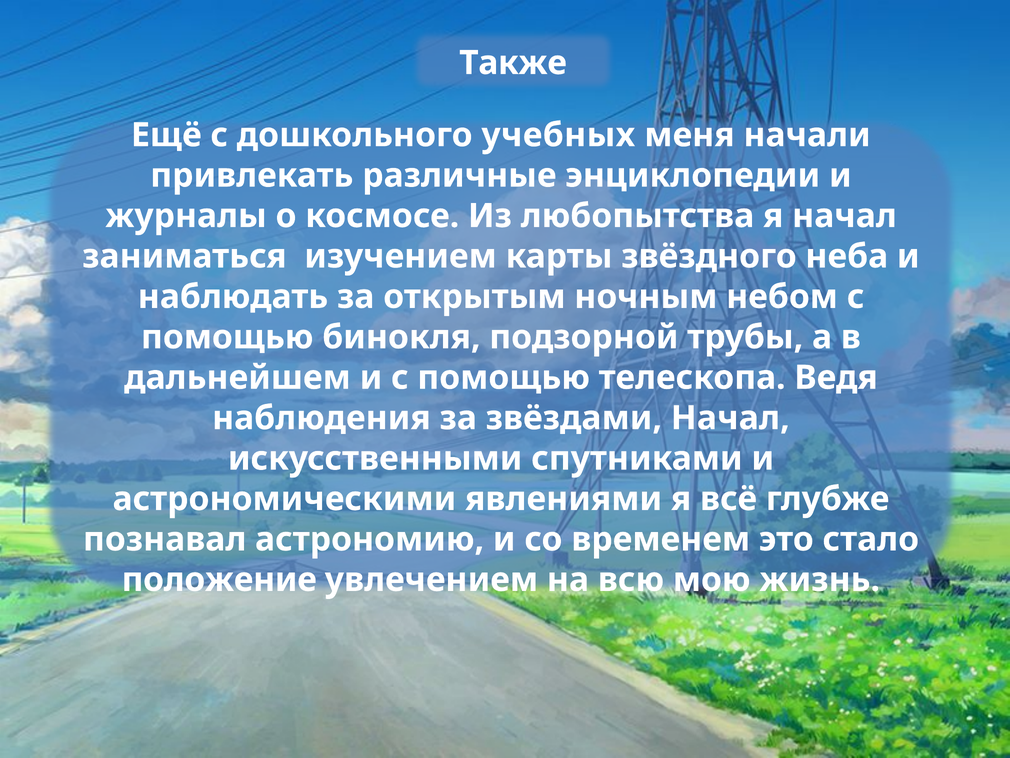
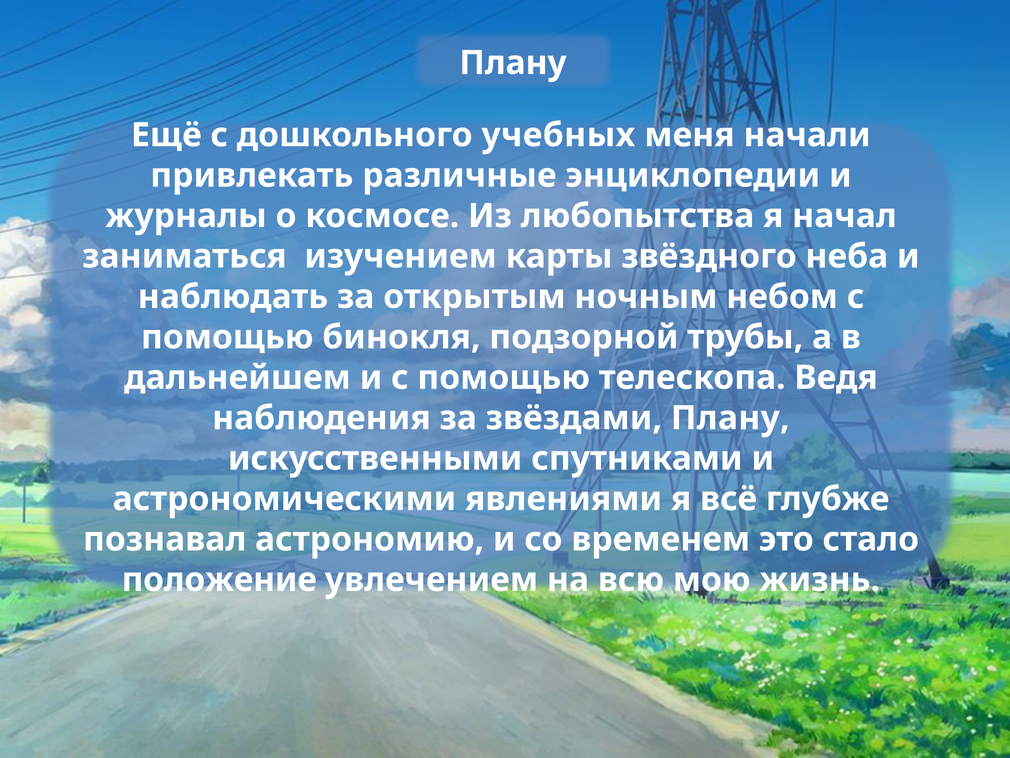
Также at (513, 63): Также -> Плану
звёздами Начал: Начал -> Плану
